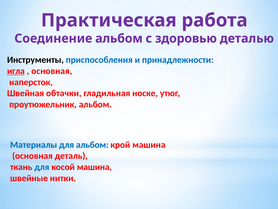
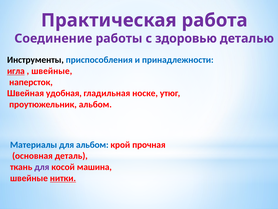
Соединение альбом: альбом -> работы
основная at (52, 71): основная -> швейные
обтачки: обтачки -> удобная
крой машина: машина -> прочная
для at (42, 167) colour: blue -> purple
нитки underline: none -> present
